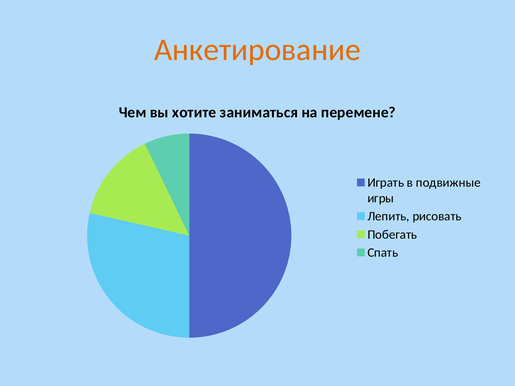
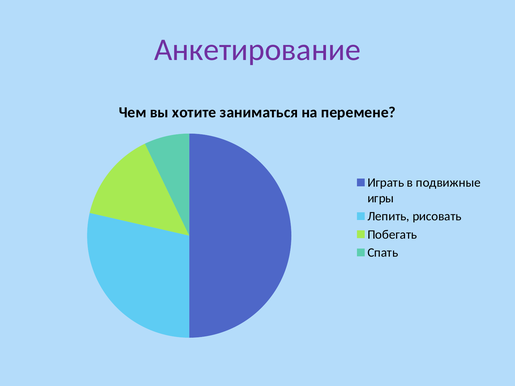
Анкетирование colour: orange -> purple
